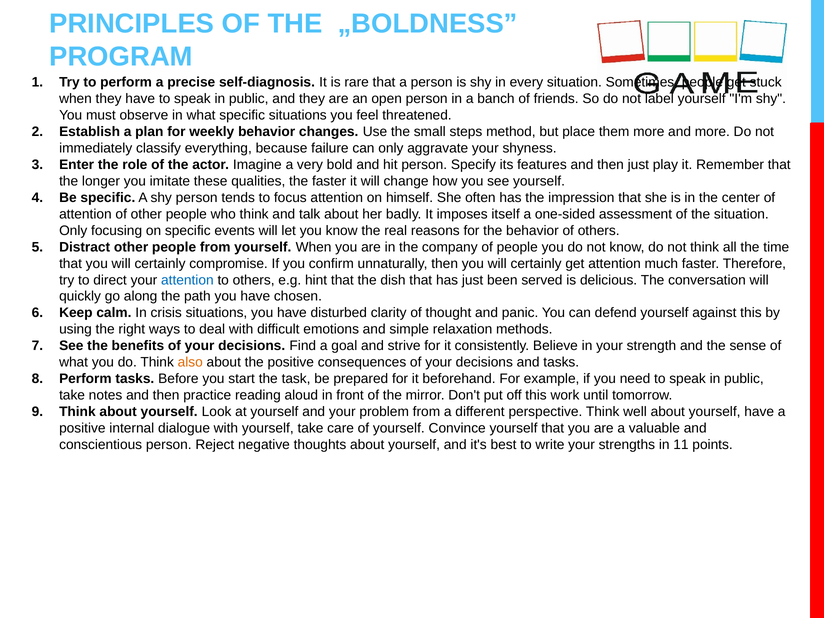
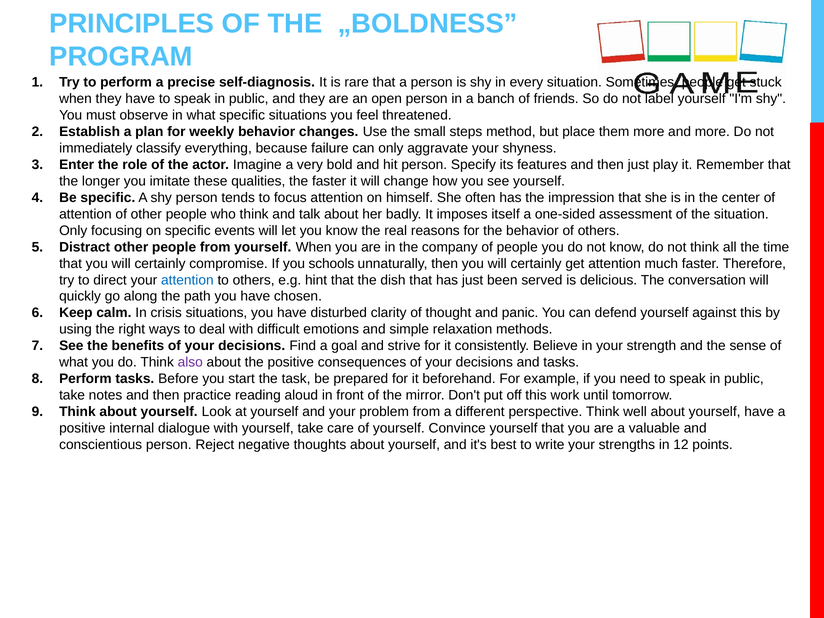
confirm: confirm -> schools
also colour: orange -> purple
11: 11 -> 12
